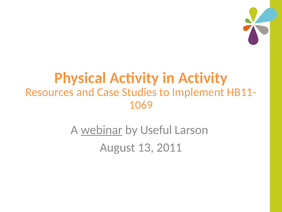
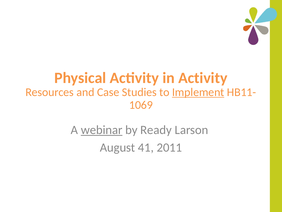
Implement underline: none -> present
Useful: Useful -> Ready
13: 13 -> 41
